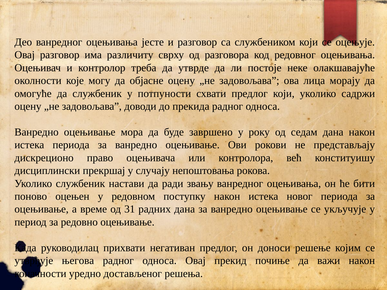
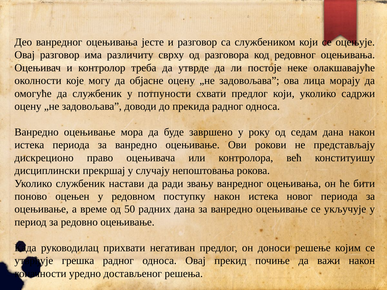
31: 31 -> 50
његова: његова -> грешка
